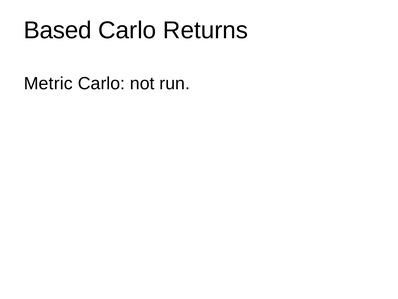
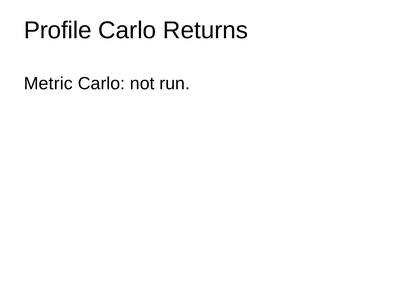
Based: Based -> Profile
